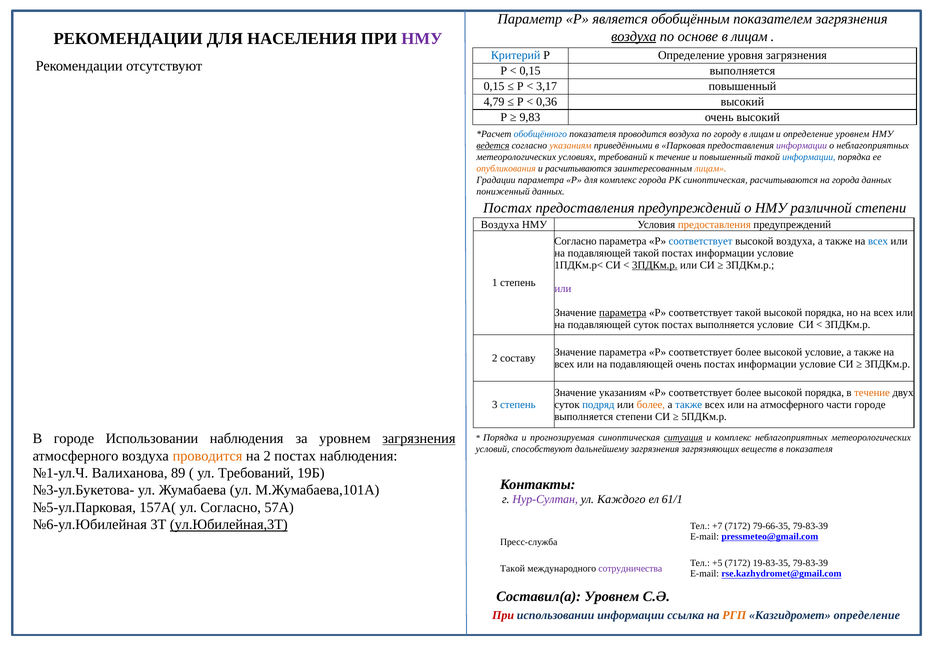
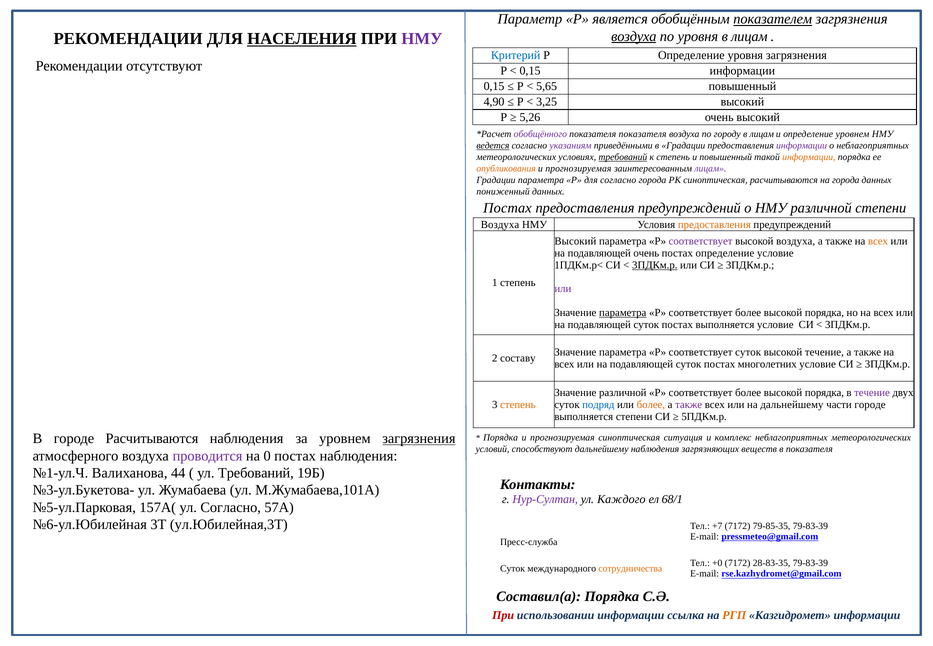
показателем underline: none -> present
по основе: основе -> уровня
НАСЕЛЕНИЯ underline: none -> present
0,15 выполняется: выполняется -> информации
3,17: 3,17 -> 5,65
4,79: 4,79 -> 4,90
0,36: 0,36 -> 3,25
9,83: 9,83 -> 5,26
обобщённого colour: blue -> purple
показателя проводится: проводится -> показателя
указаниям at (571, 145) colour: orange -> purple
в Парковая: Парковая -> Градации
требований at (623, 157) underline: none -> present
к течение: течение -> степень
информации at (809, 157) colour: blue -> orange
расчитываются at (578, 168): расчитываются -> прогнозируемая
лицам at (710, 168) colour: orange -> purple
для комплекс: комплекс -> согласно
Согласно at (575, 241): Согласно -> Высокий
соответствует at (701, 241) colour: blue -> purple
всех at (878, 241) colour: blue -> orange
подавляющей такой: такой -> очень
информации at (725, 253): информации -> определение
такой at (748, 313): такой -> более
параметра Р соответствует более: более -> суток
высокой условие: условие -> течение
очень at (689, 364): очень -> суток
информации at (767, 364): информации -> многолетних
Значение указаниям: указаниям -> различной
течение at (872, 393) colour: orange -> purple
степень at (518, 405) colour: blue -> orange
также at (689, 405) colour: blue -> purple
на атмосферного: атмосферного -> дальнейшему
городе Использовании: Использовании -> Расчитываются
ситуация underline: present -> none
дальнейшему загрязнения: загрязнения -> наблюдения
проводится at (208, 456) colour: orange -> purple
на 2: 2 -> 0
89: 89 -> 44
61/1: 61/1 -> 68/1
ул.Юбилейная,3Т underline: present -> none
79-66-35: 79-66-35 -> 79-85-35
+5: +5 -> +0
19-83-35: 19-83-35 -> 28-83-35
Такой at (513, 568): Такой -> Суток
сотрудничества colour: purple -> orange
Составил(а Уровнем: Уровнем -> Порядка
Казгидромет определение: определение -> информации
